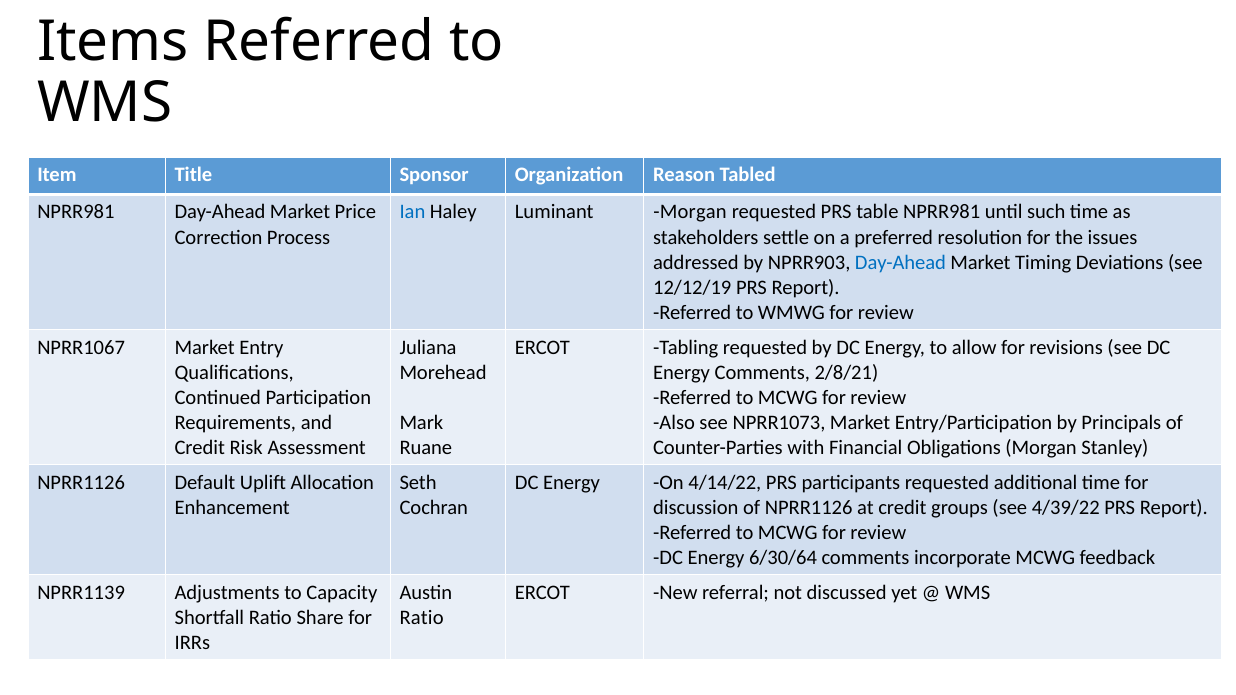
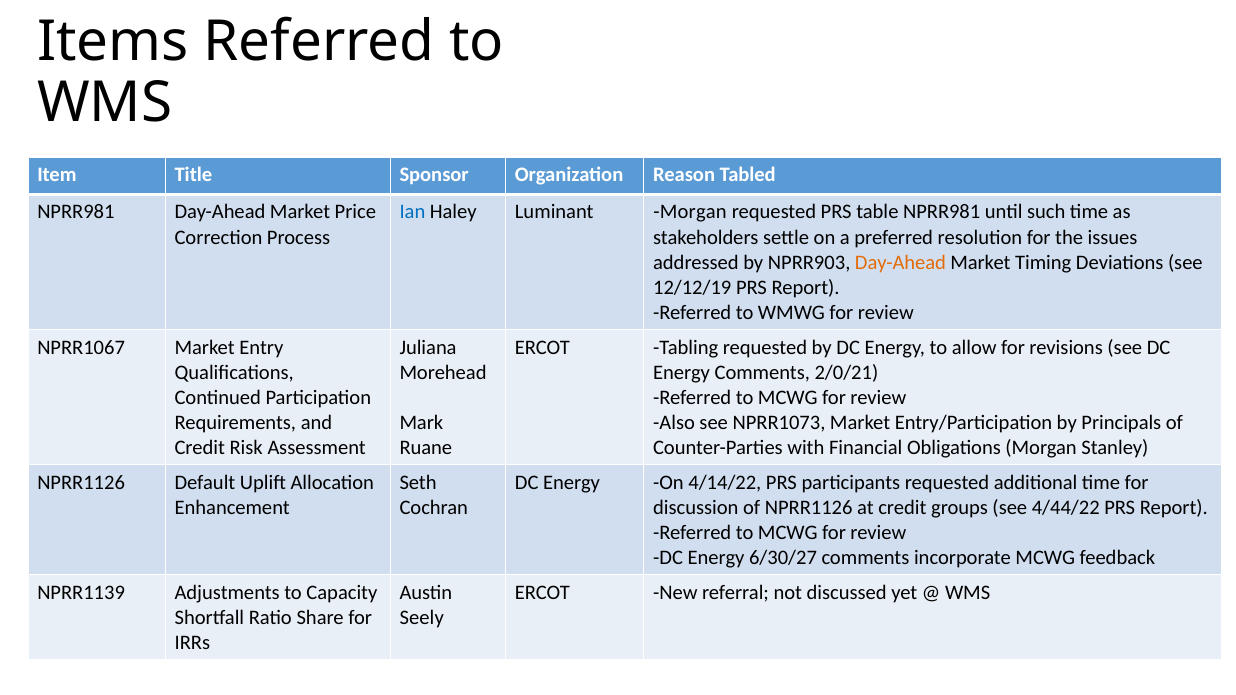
Day-Ahead at (900, 263) colour: blue -> orange
2/8/21: 2/8/21 -> 2/0/21
4/39/22: 4/39/22 -> 4/44/22
6/30/64: 6/30/64 -> 6/30/27
Ratio at (422, 618): Ratio -> Seely
